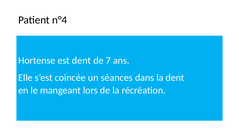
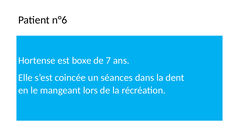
n°4: n°4 -> n°6
est dent: dent -> boxe
